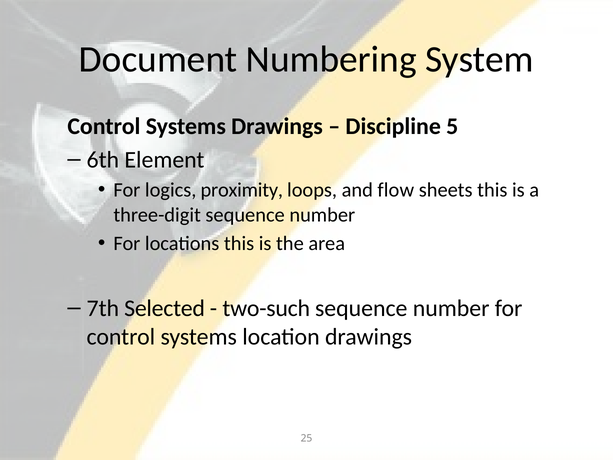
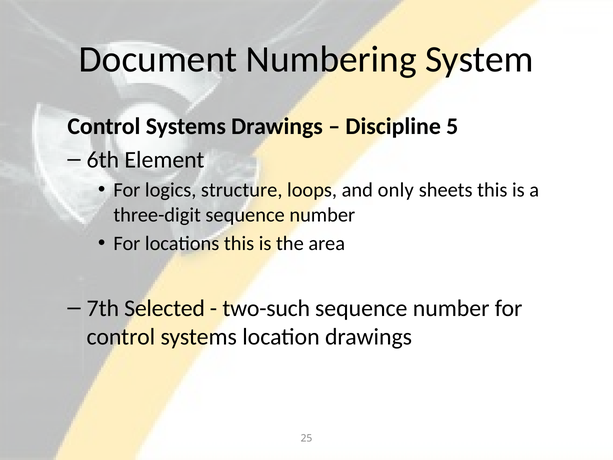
proximity: proximity -> structure
flow: flow -> only
